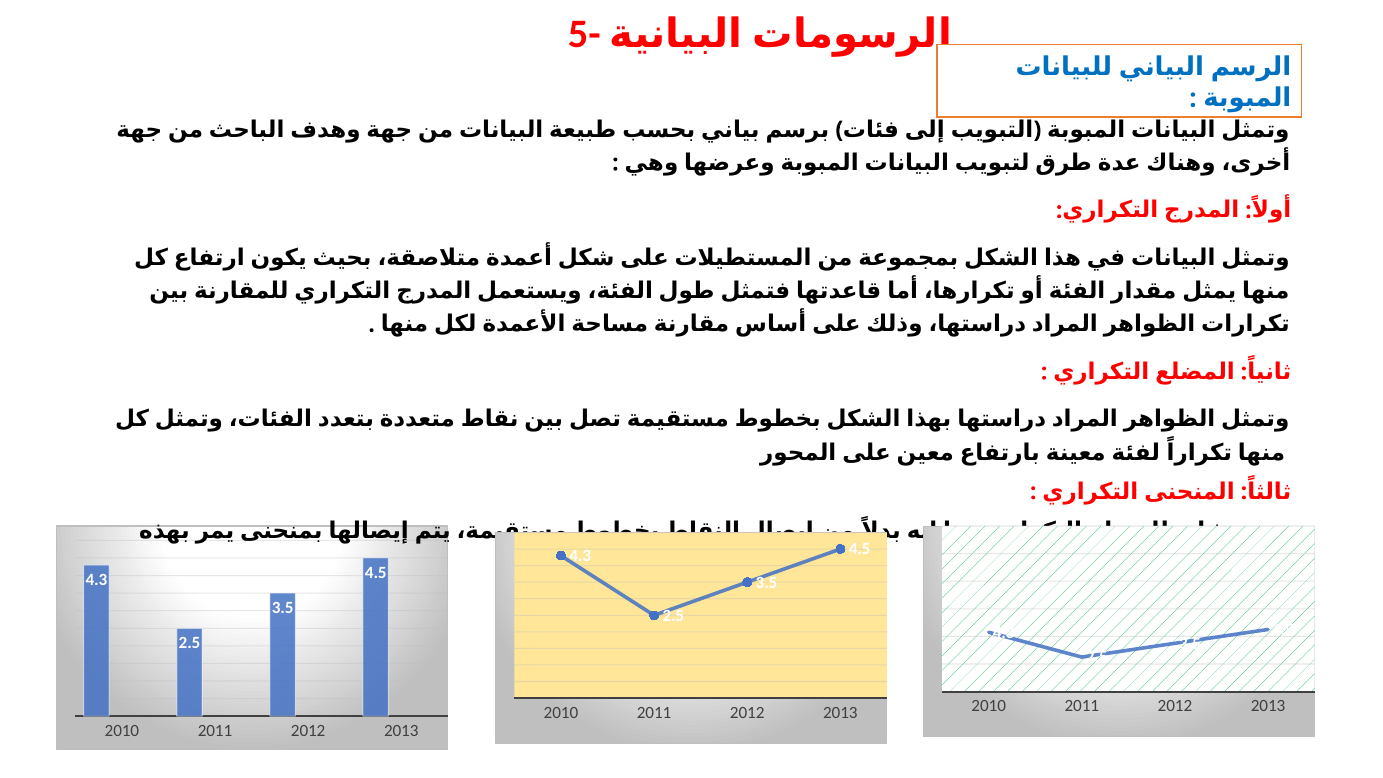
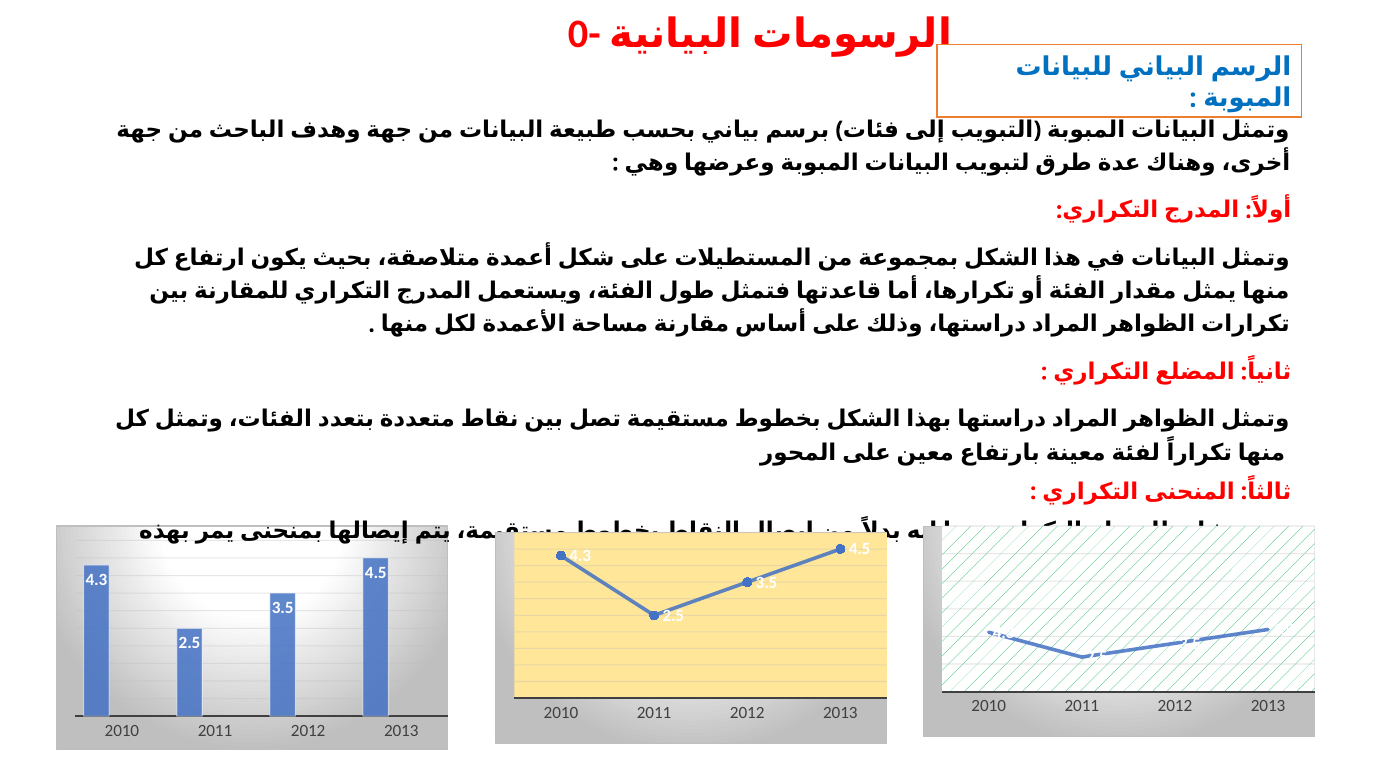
5-: 5- -> 0-
